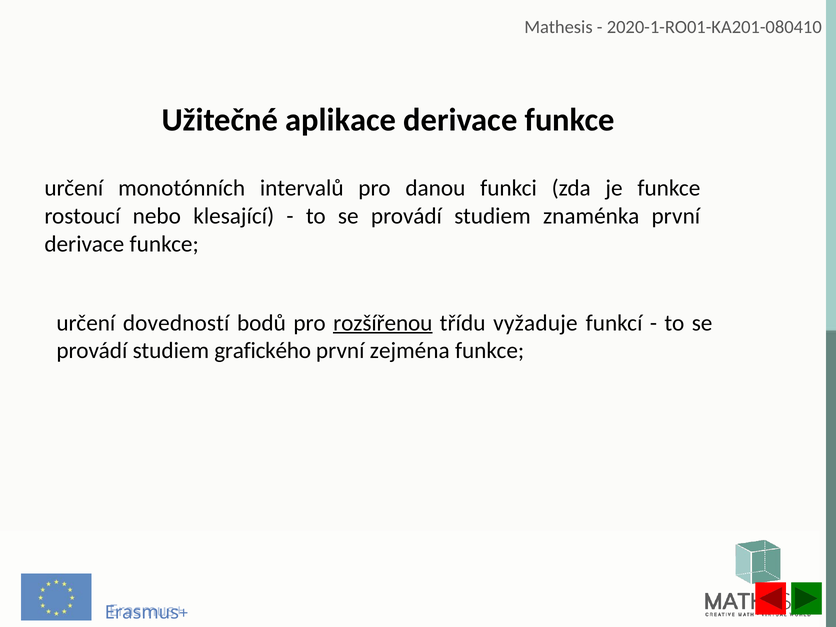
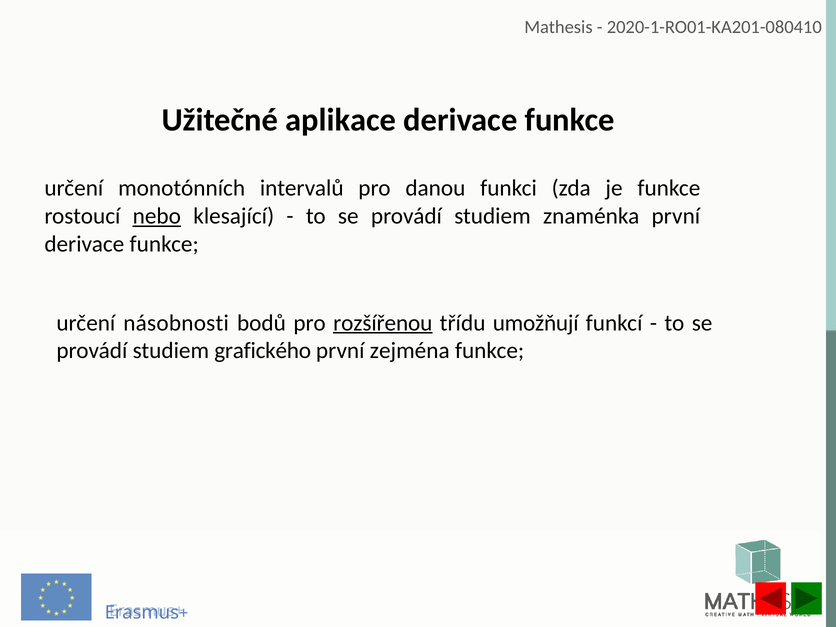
nebo underline: none -> present
dovedností: dovedností -> násobnosti
vyžaduje: vyžaduje -> umožňují
